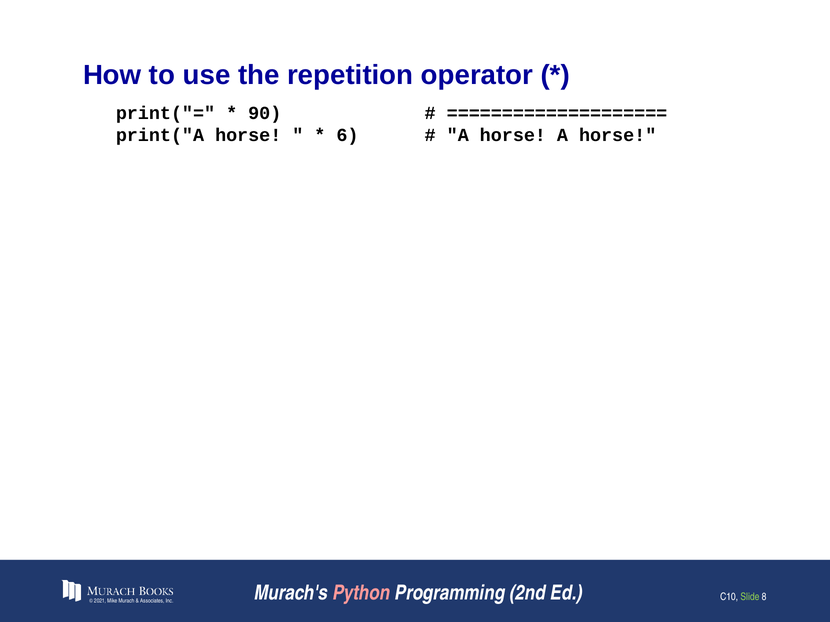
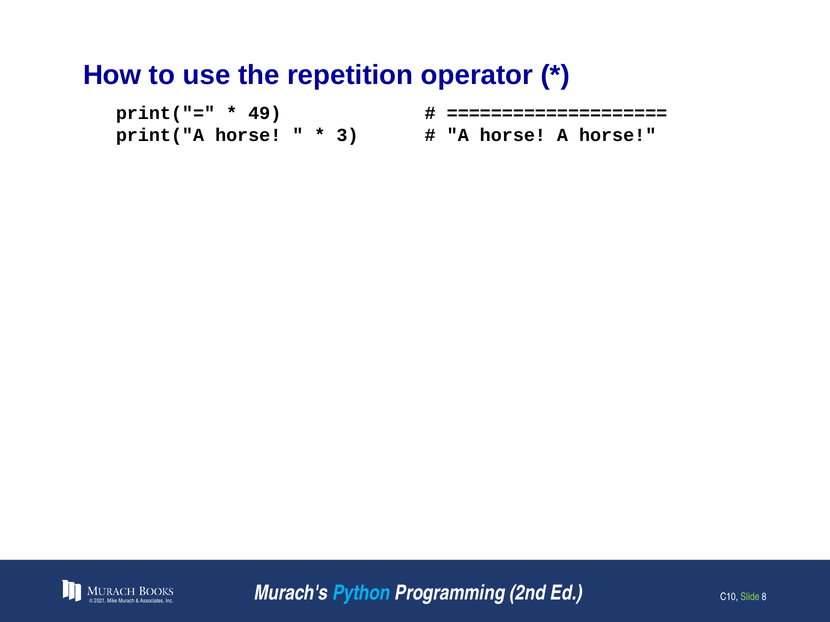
90: 90 -> 49
6: 6 -> 3
Python colour: pink -> light blue
